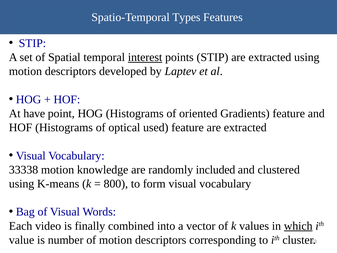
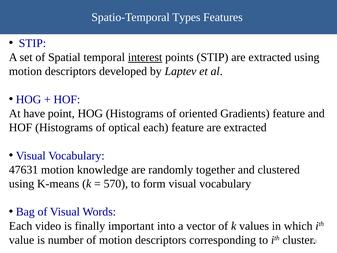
optical used: used -> each
33338: 33338 -> 47631
included: included -> together
800: 800 -> 570
combined: combined -> important
which underline: present -> none
